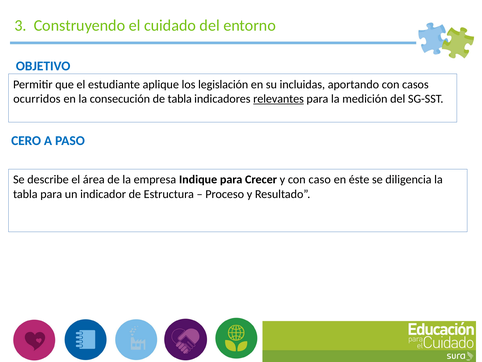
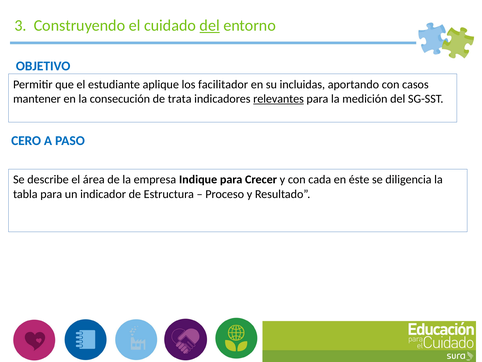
del at (210, 26) underline: none -> present
legislación: legislación -> facilitador
ocurridos: ocurridos -> mantener
de tabla: tabla -> trata
caso: caso -> cada
